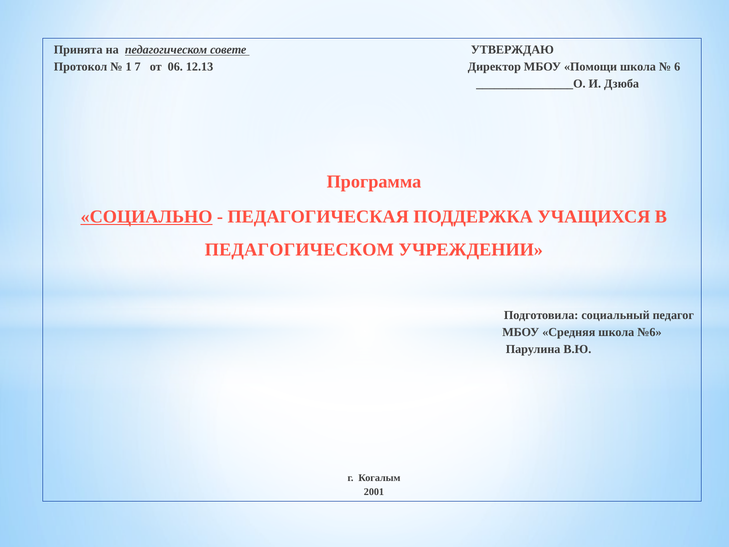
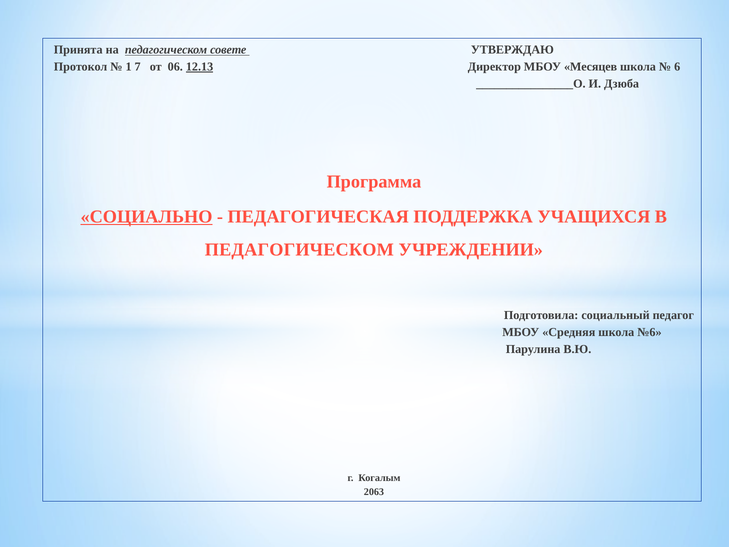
12.13 underline: none -> present
Помощи: Помощи -> Месяцев
2001: 2001 -> 2063
